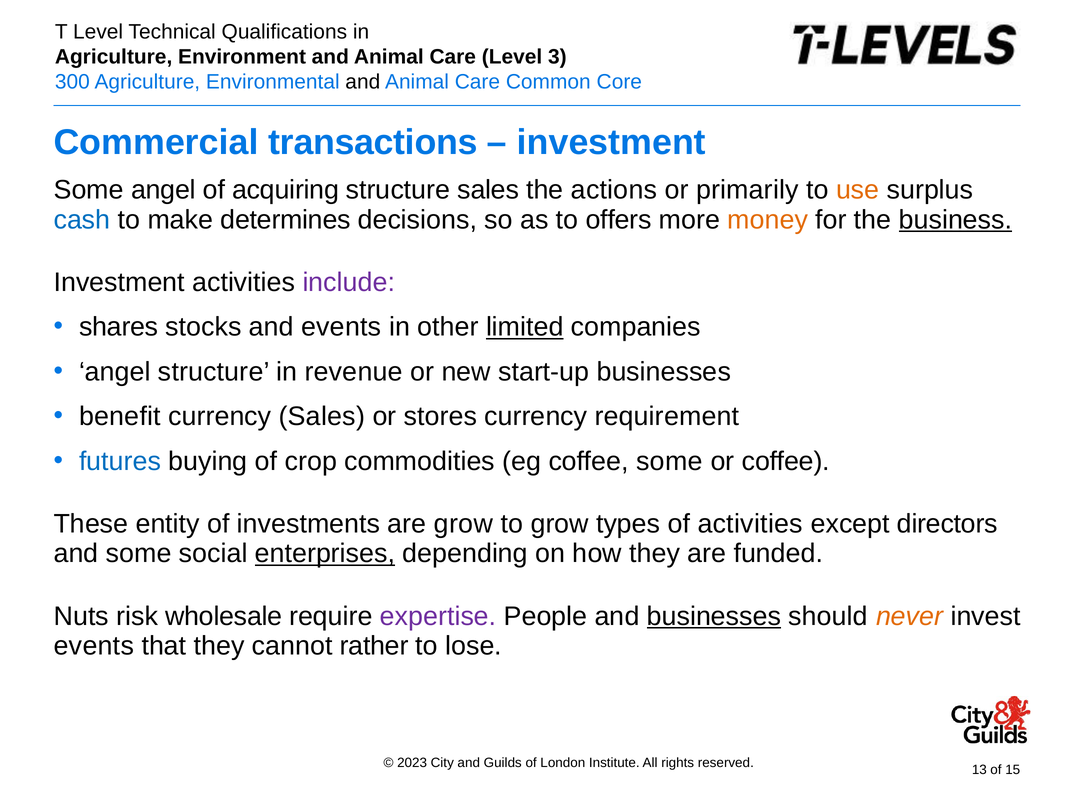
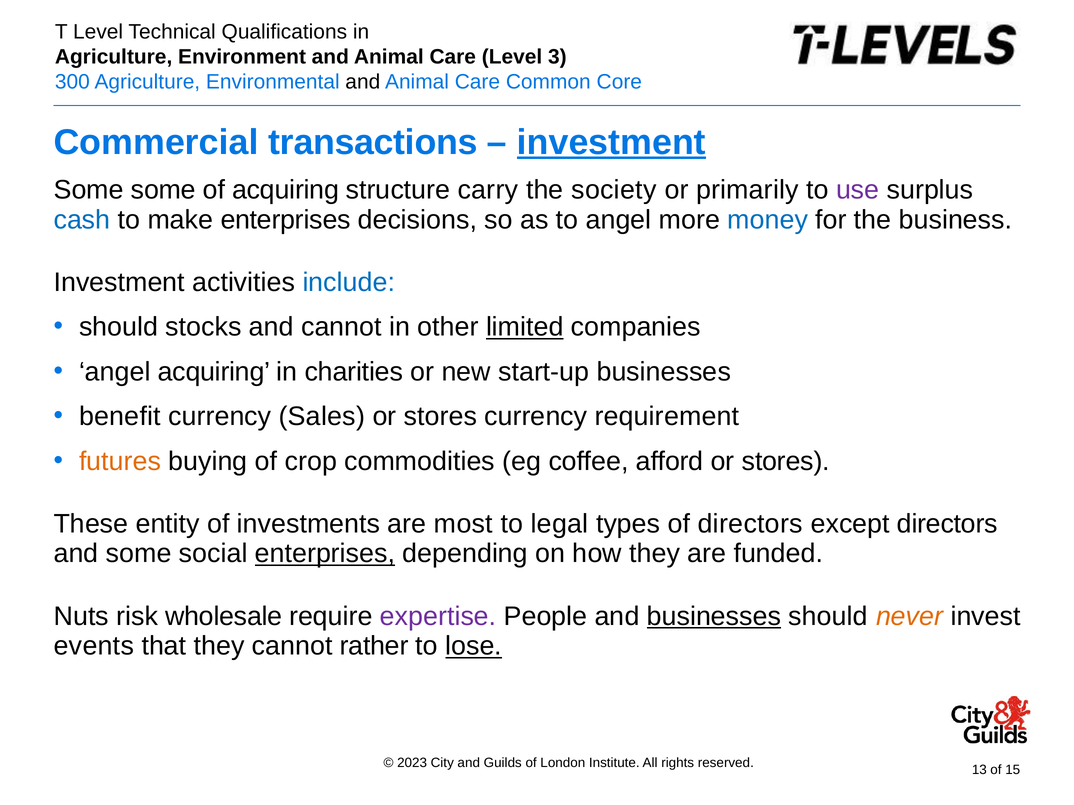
investment at (611, 142) underline: none -> present
Some angel: angel -> some
structure sales: sales -> carry
actions: actions -> society
use colour: orange -> purple
make determines: determines -> enterprises
to offers: offers -> angel
money colour: orange -> blue
business underline: present -> none
include colour: purple -> blue
shares at (119, 327): shares -> should
and events: events -> cannot
angel structure: structure -> acquiring
revenue: revenue -> charities
futures colour: blue -> orange
coffee some: some -> afford
coffee at (786, 461): coffee -> stores
are grow: grow -> most
to grow: grow -> legal
of activities: activities -> directors
lose underline: none -> present
